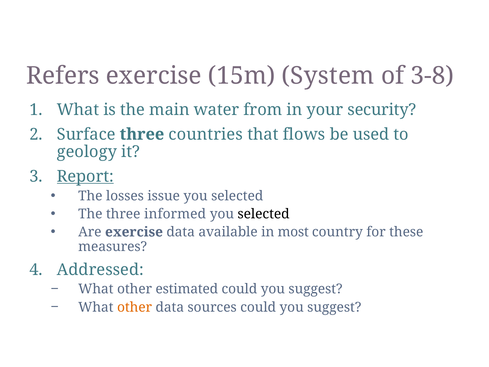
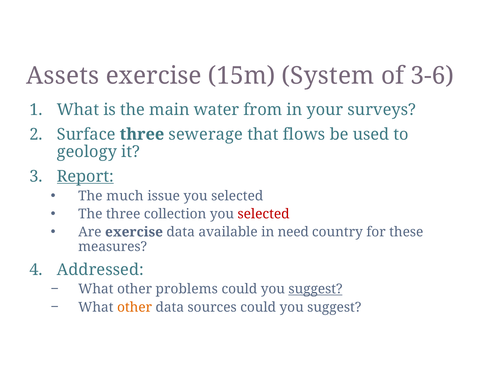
Refers: Refers -> Assets
3-8: 3-8 -> 3-6
security: security -> surveys
countries: countries -> sewerage
losses: losses -> much
informed: informed -> collection
selected at (264, 214) colour: black -> red
most: most -> need
estimated: estimated -> problems
suggest at (315, 289) underline: none -> present
